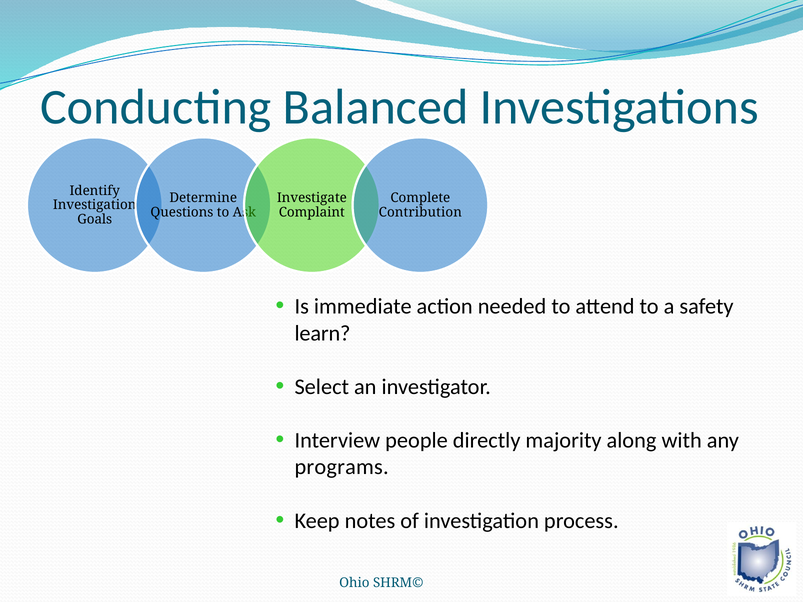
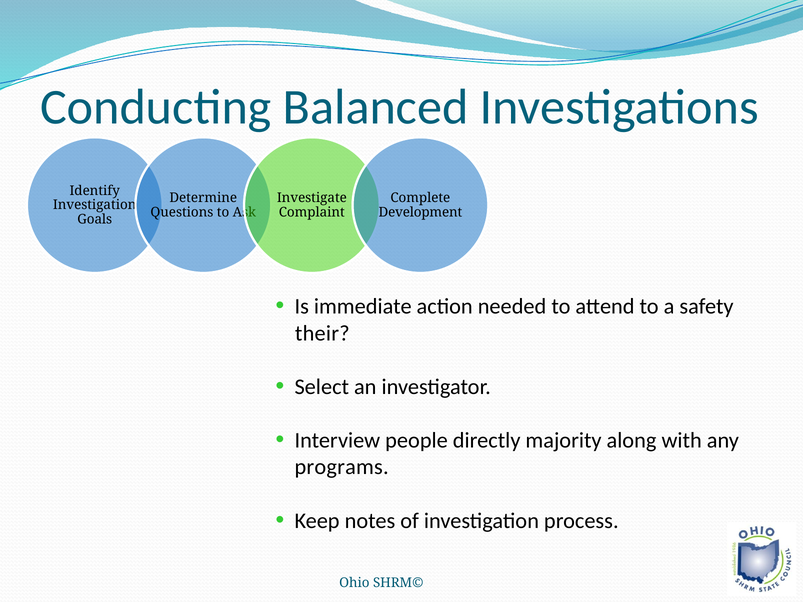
Contribution: Contribution -> Development
learn: learn -> their
